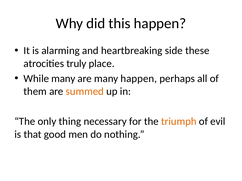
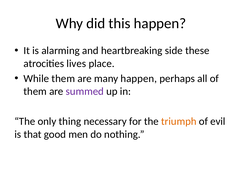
truly: truly -> lives
While many: many -> them
summed colour: orange -> purple
